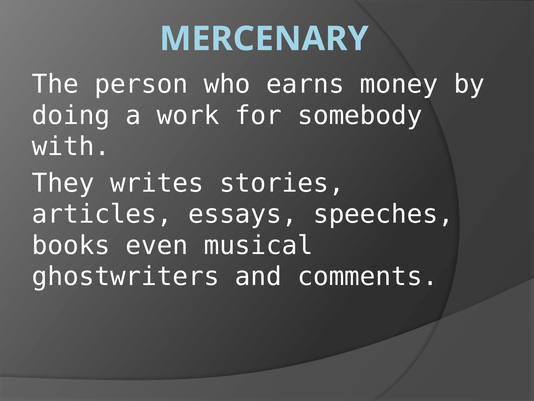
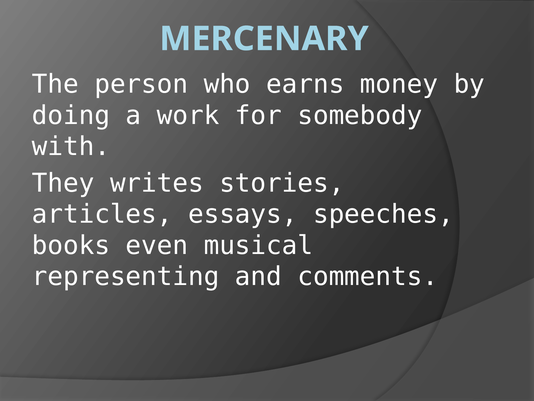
ghostwriters: ghostwriters -> representing
